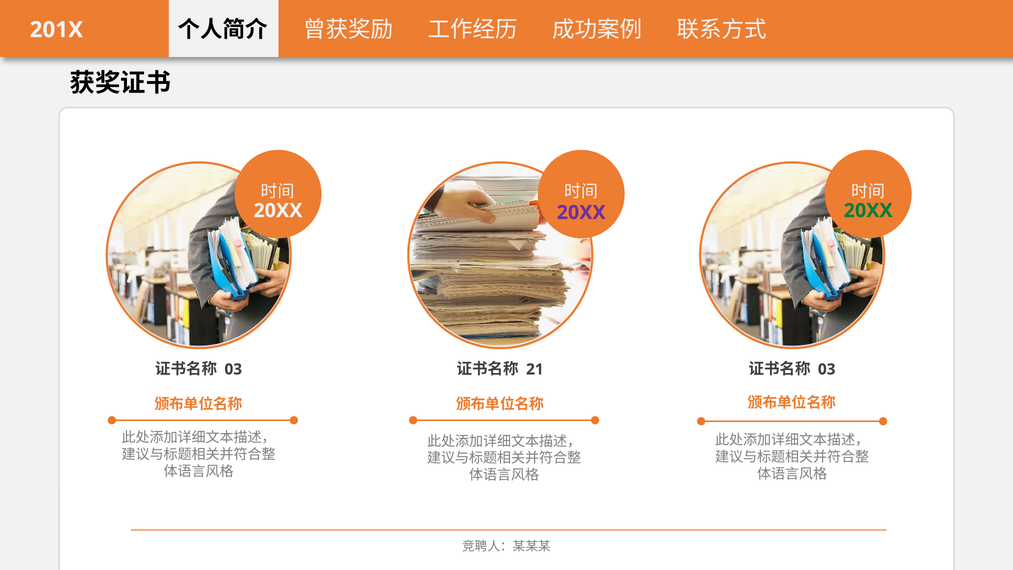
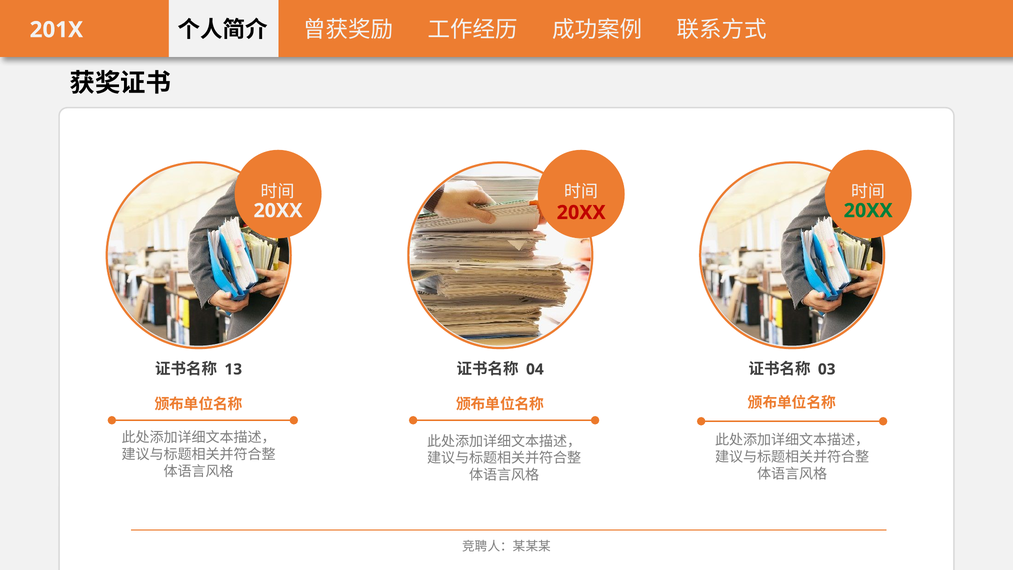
20XX at (581, 213) colour: purple -> red
03 at (233, 369): 03 -> 13
21: 21 -> 04
